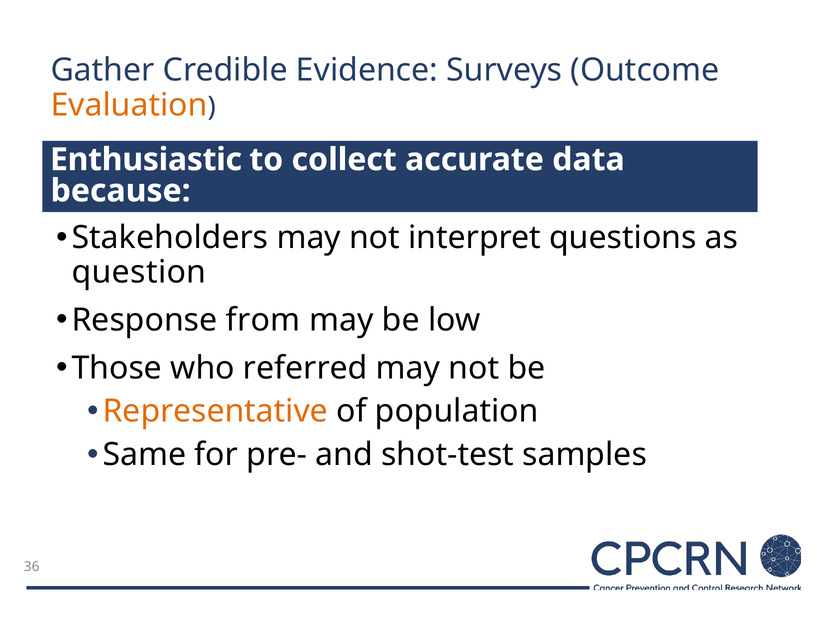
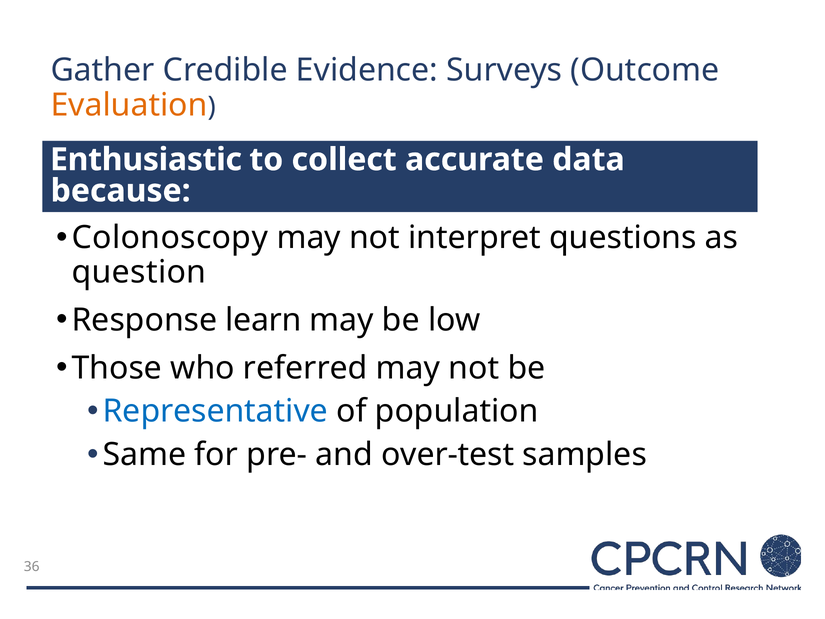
Stakeholders: Stakeholders -> Colonoscopy
from: from -> learn
Representative colour: orange -> blue
shot-test: shot-test -> over-test
